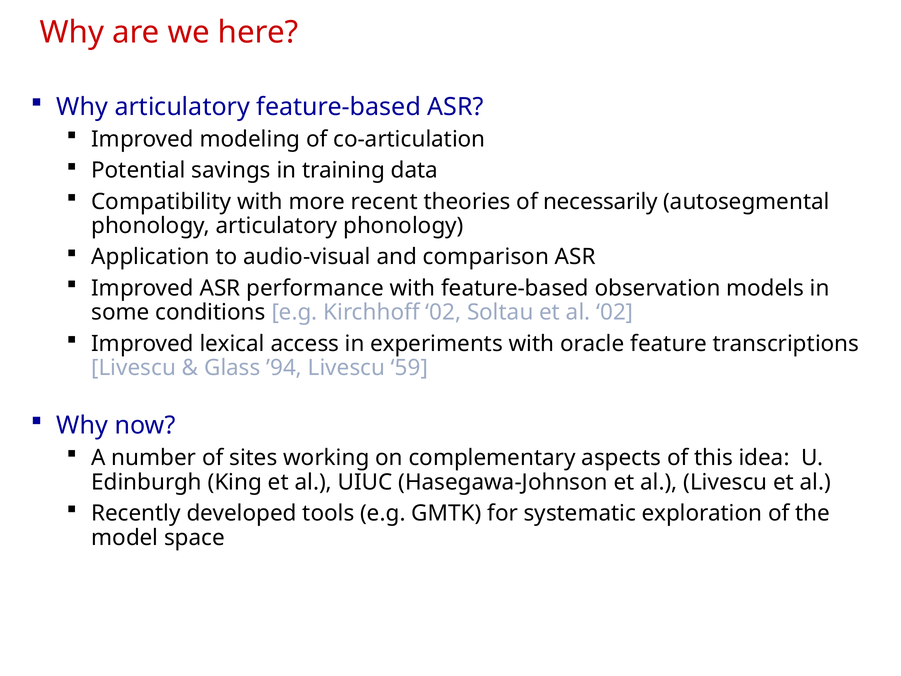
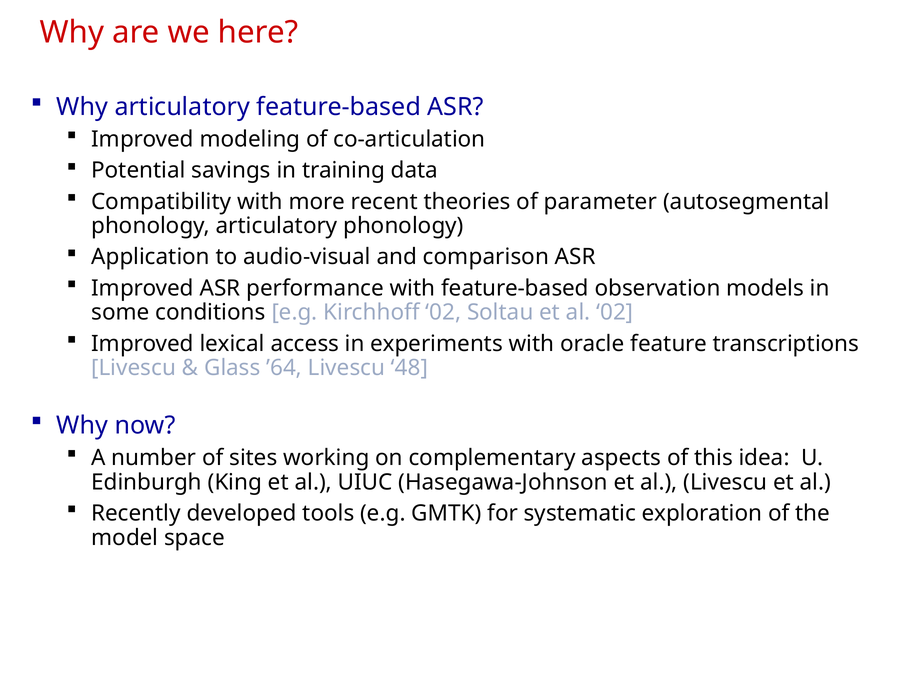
necessarily: necessarily -> parameter
’94: ’94 -> ’64
59: 59 -> 48
